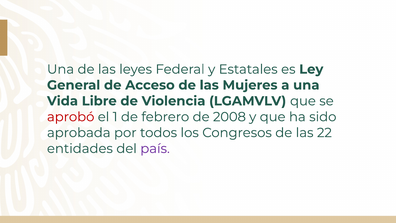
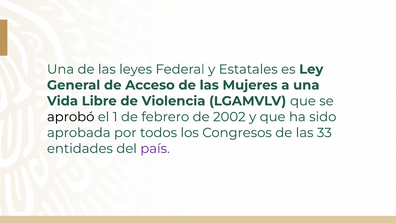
aprobó colour: red -> black
2008: 2008 -> 2002
22: 22 -> 33
